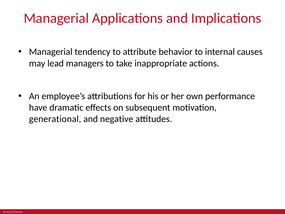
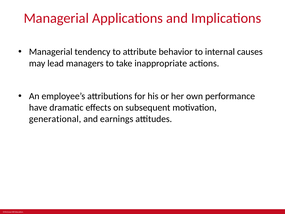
negative: negative -> earnings
